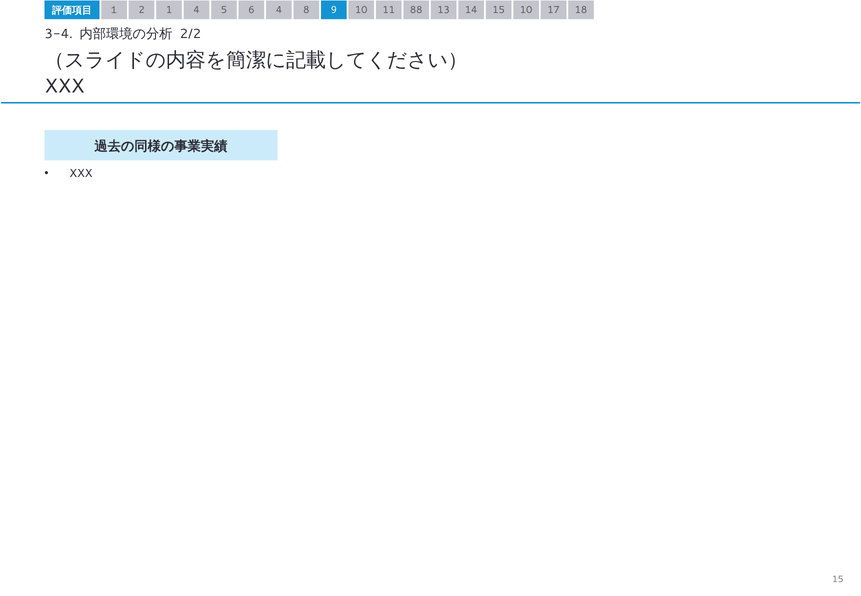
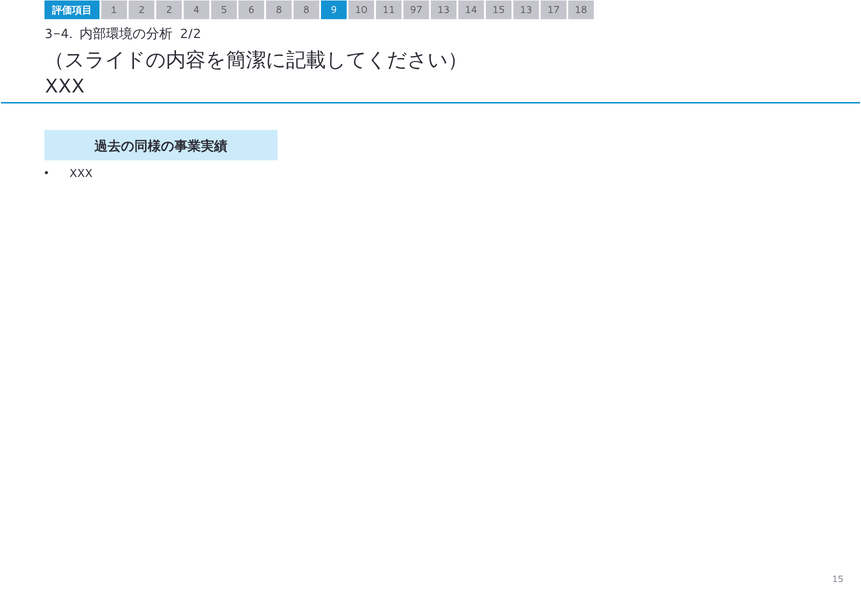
2 1: 1 -> 2
6 4: 4 -> 8
88: 88 -> 97
15 10: 10 -> 13
